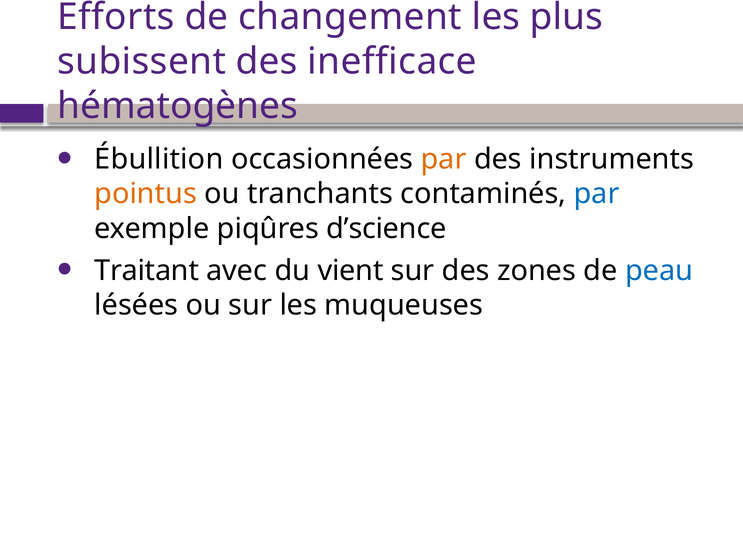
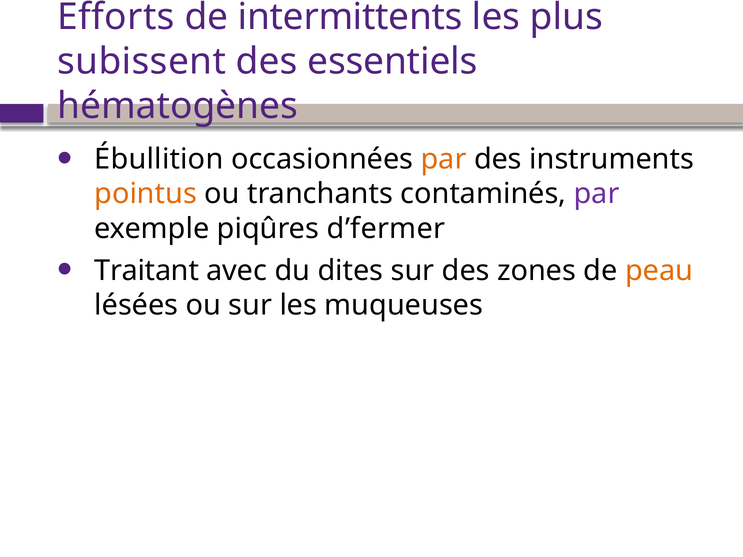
changement: changement -> intermittents
inefficace: inefficace -> essentiels
par at (597, 194) colour: blue -> purple
d’science: d’science -> d’fermer
vient: vient -> dites
peau colour: blue -> orange
